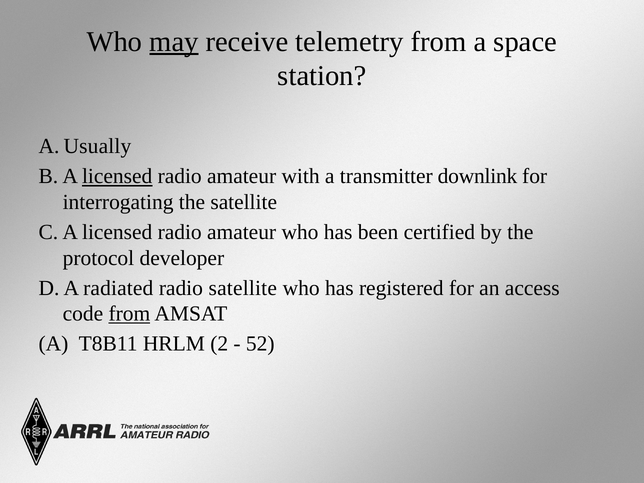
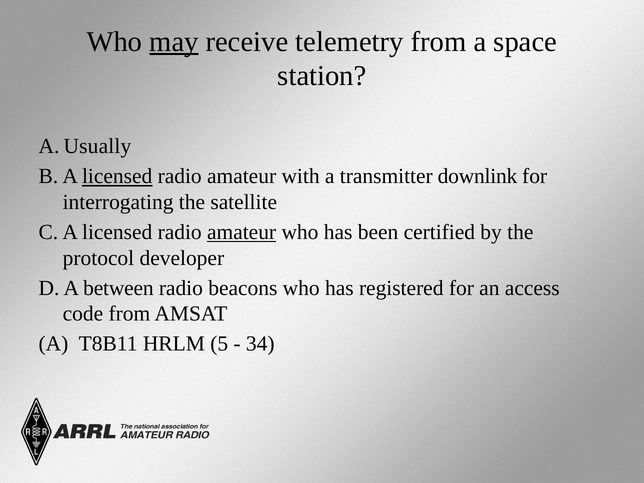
amateur at (242, 232) underline: none -> present
radiated: radiated -> between
radio satellite: satellite -> beacons
from at (129, 314) underline: present -> none
2: 2 -> 5
52: 52 -> 34
